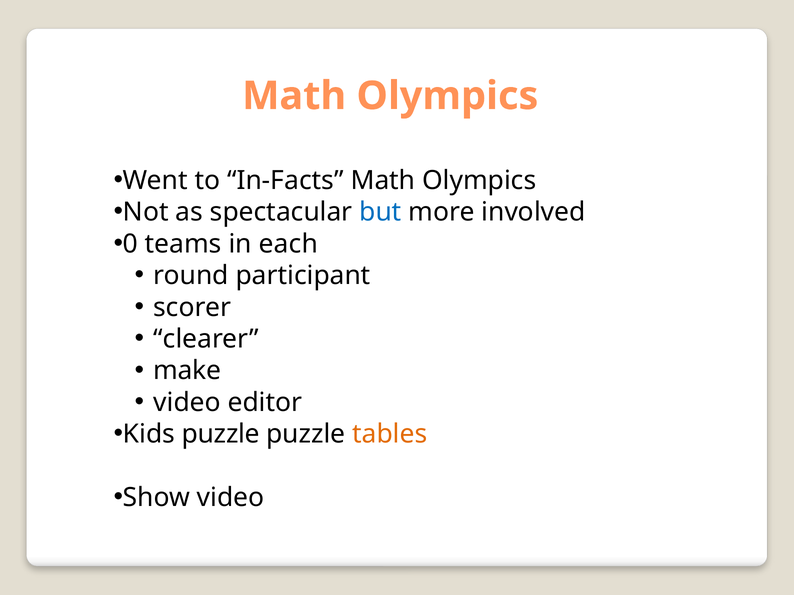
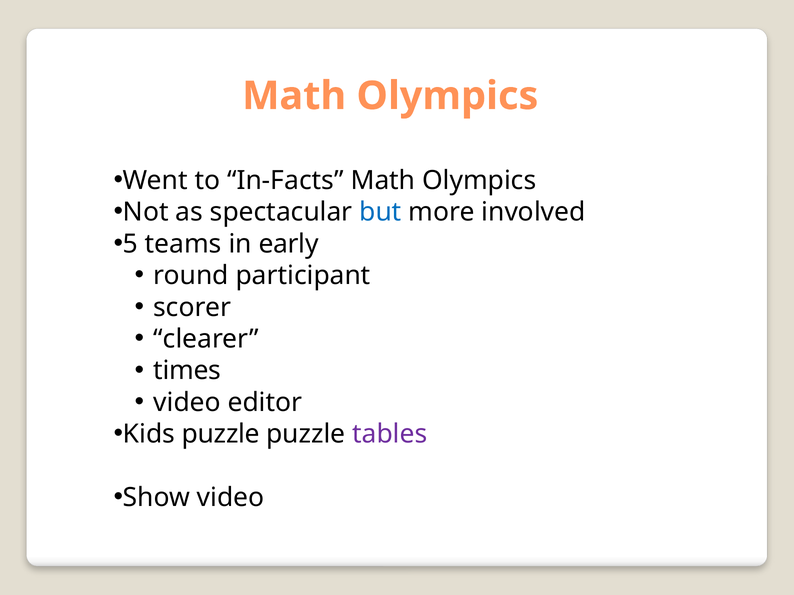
0: 0 -> 5
each: each -> early
make: make -> times
tables colour: orange -> purple
